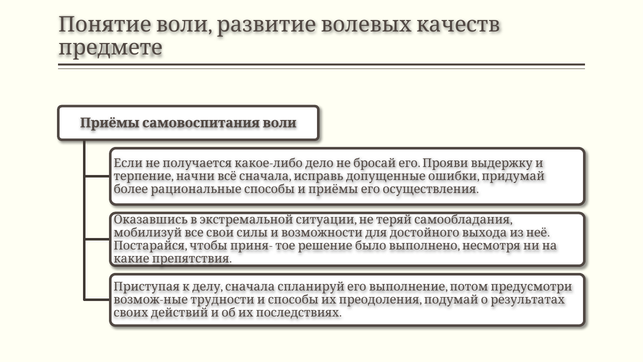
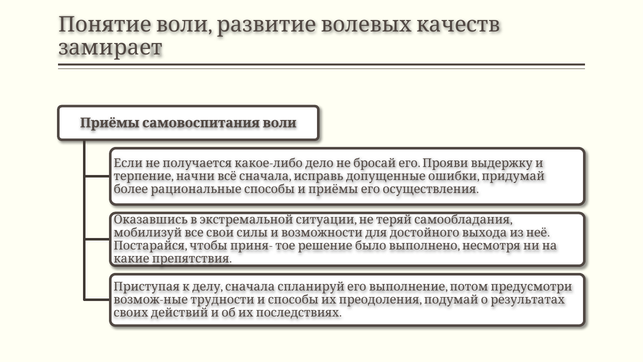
предмете: предмете -> замирает
